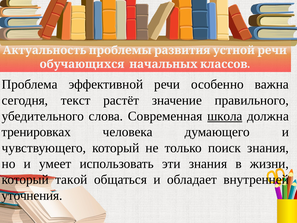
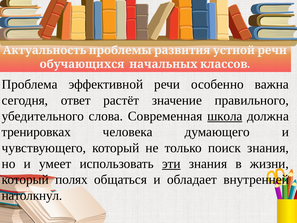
текст: текст -> ответ
эти underline: none -> present
такой: такой -> полях
уточнения: уточнения -> натолкнул
